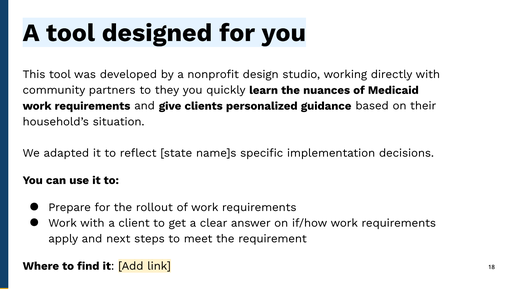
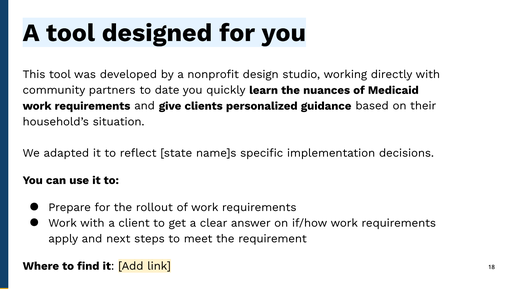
they: they -> date
